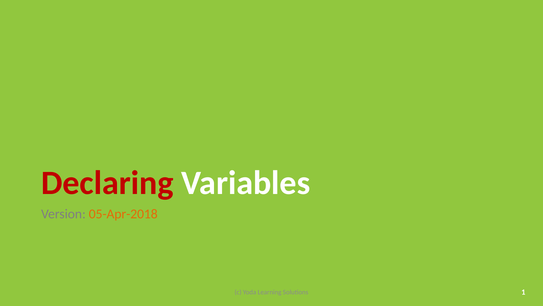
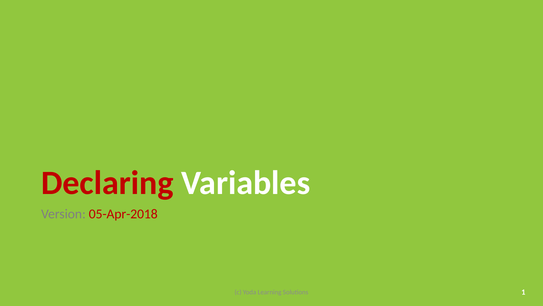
05-Apr-2018 colour: orange -> red
